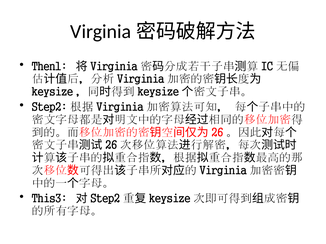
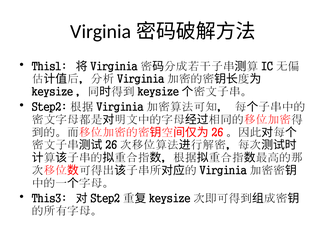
Then1: Then1 -> This1
